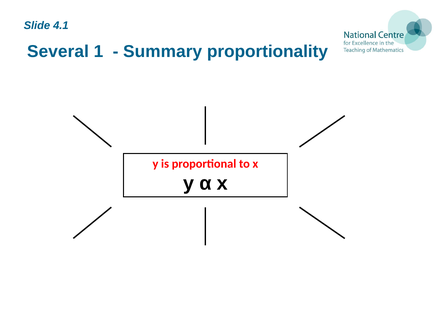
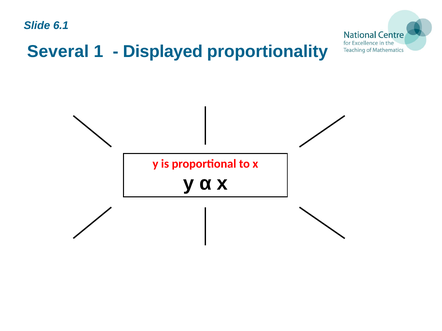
4.1: 4.1 -> 6.1
Summary: Summary -> Displayed
